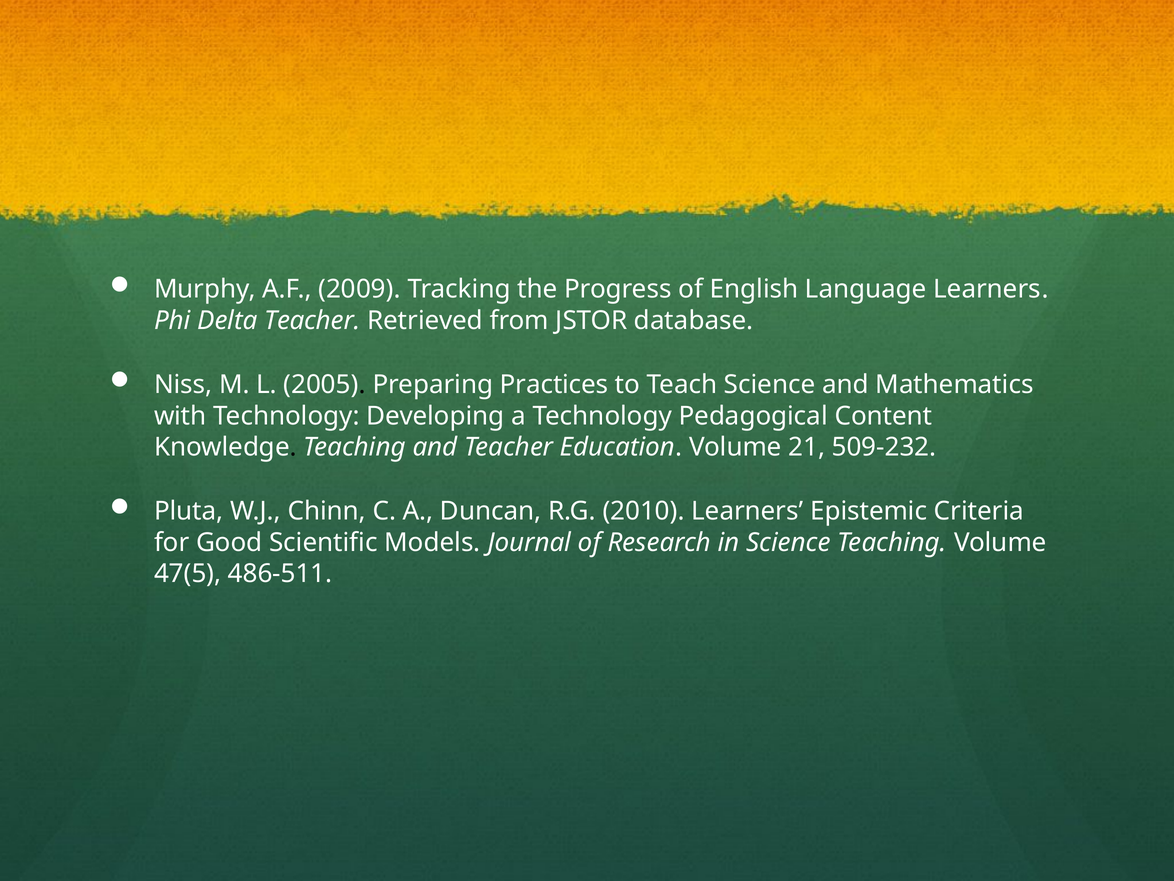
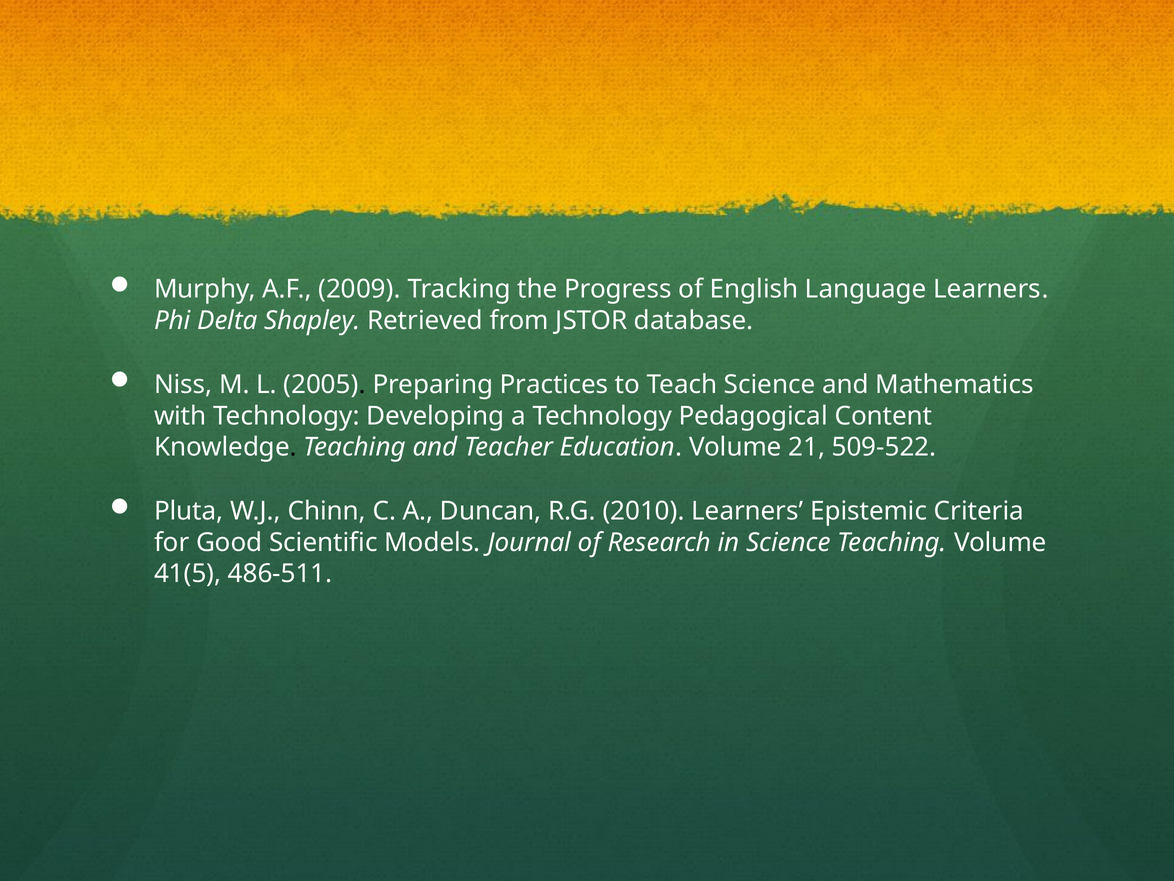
Delta Teacher: Teacher -> Shapley
509-232: 509-232 -> 509-522
47(5: 47(5 -> 41(5
